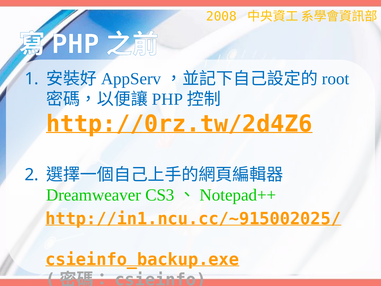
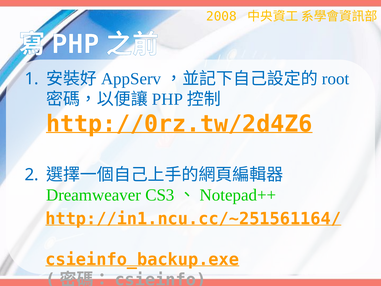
http://in1.ncu.cc/~915002025/: http://in1.ncu.cc/~915002025/ -> http://in1.ncu.cc/~251561164/
